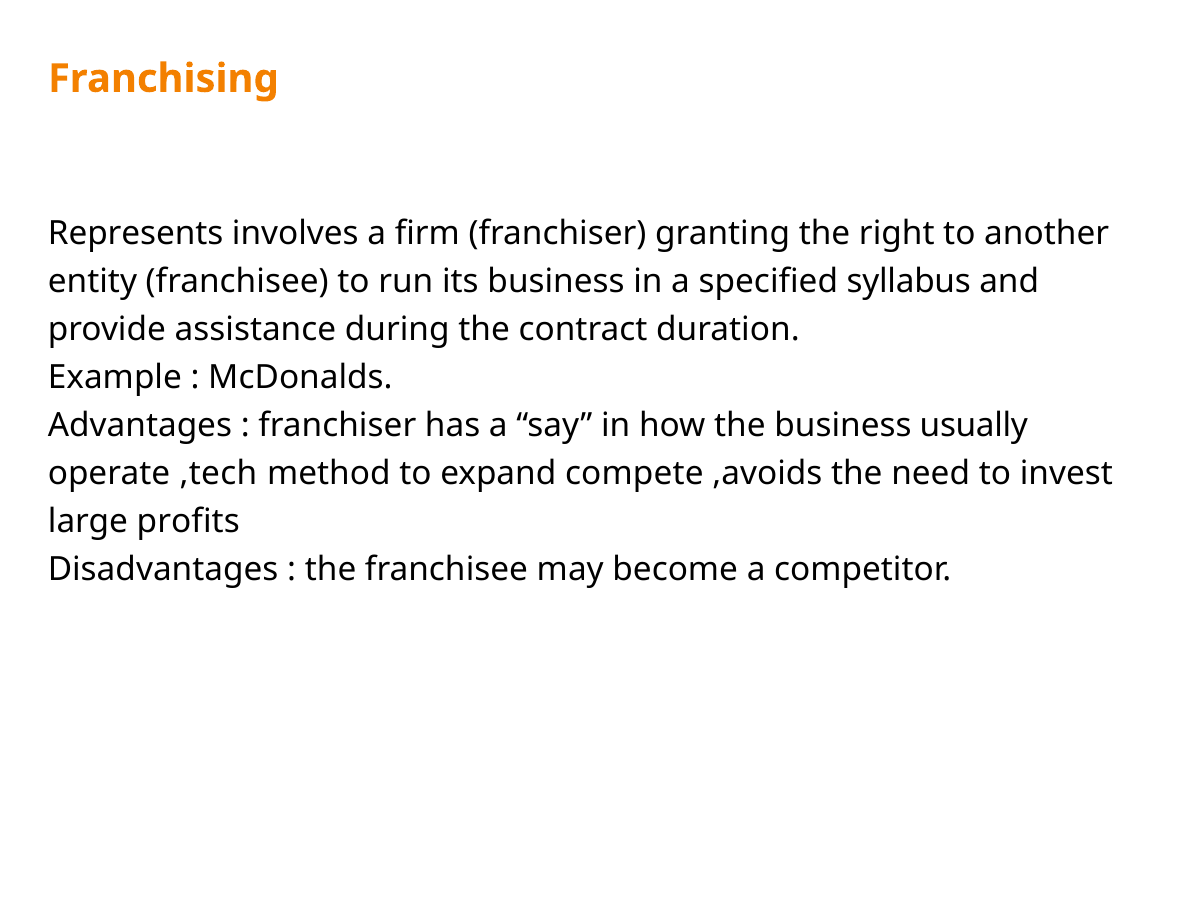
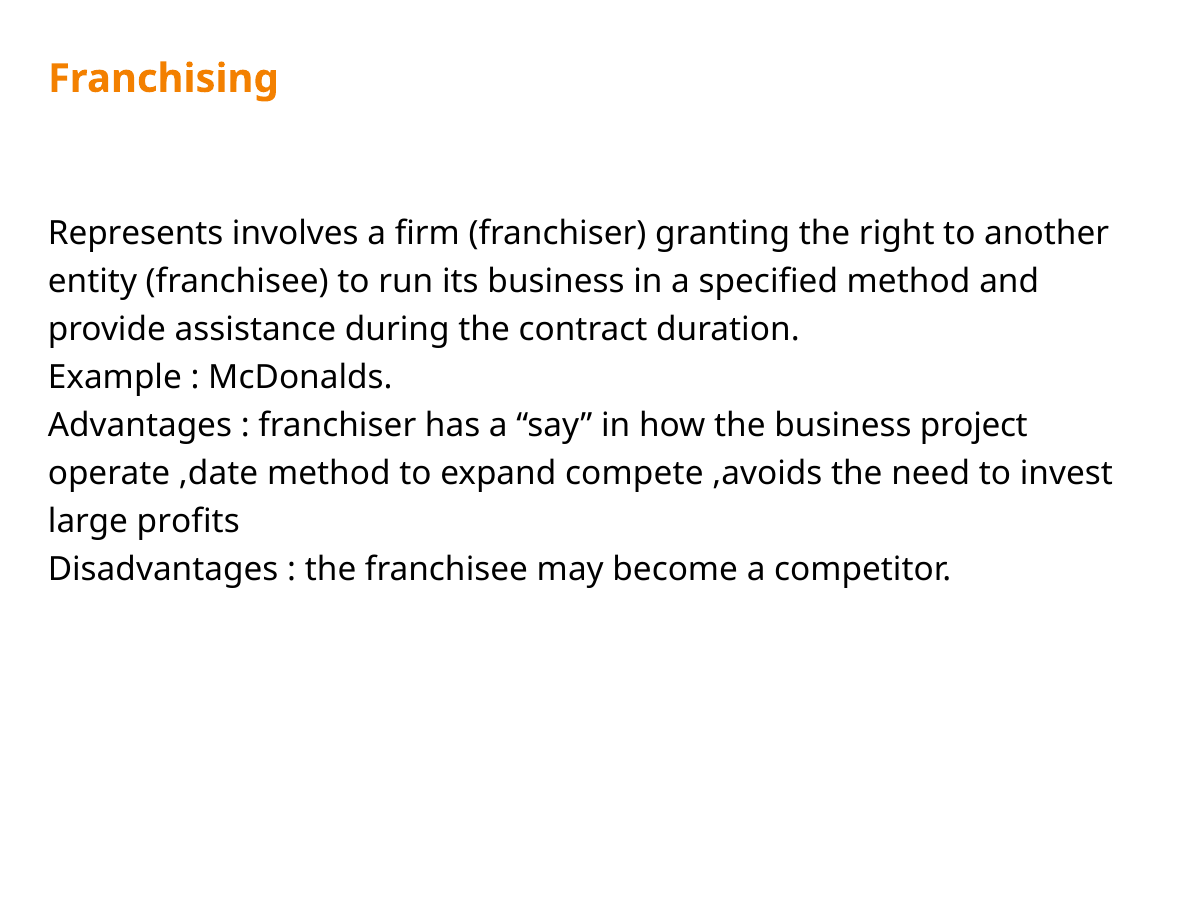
specified syllabus: syllabus -> method
usually: usually -> project
,tech: ,tech -> ,date
